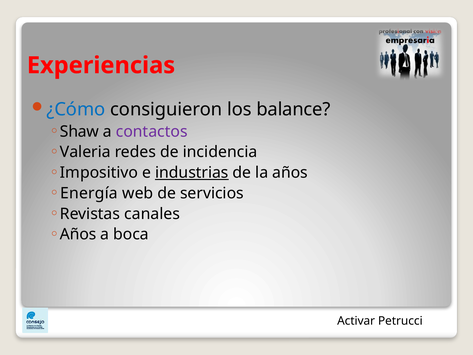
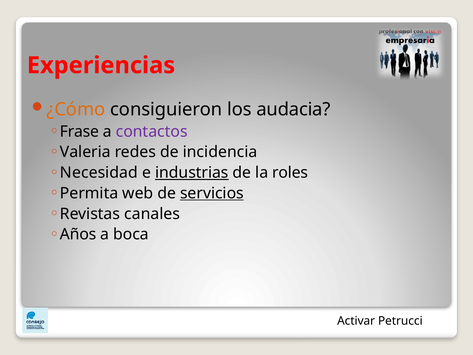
¿Cómo colour: blue -> orange
balance: balance -> audacia
Shaw: Shaw -> Frase
Impositivo: Impositivo -> Necesidad
la años: años -> roles
Energía: Energía -> Permita
servicios underline: none -> present
